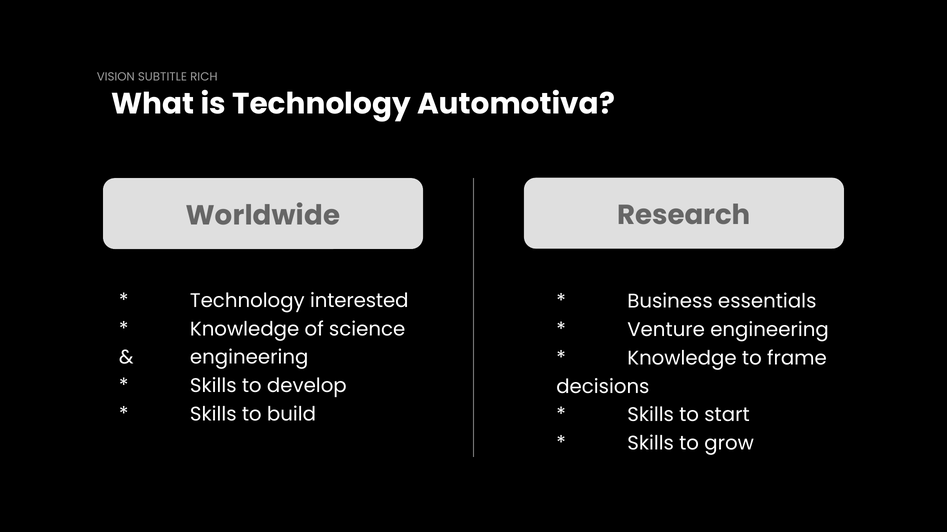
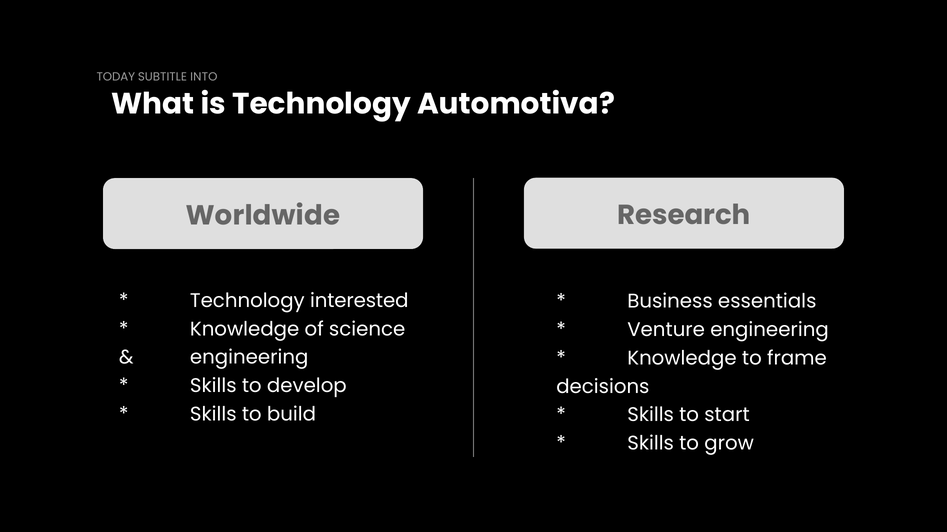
VISION: VISION -> TODAY
RICH: RICH -> INTO
